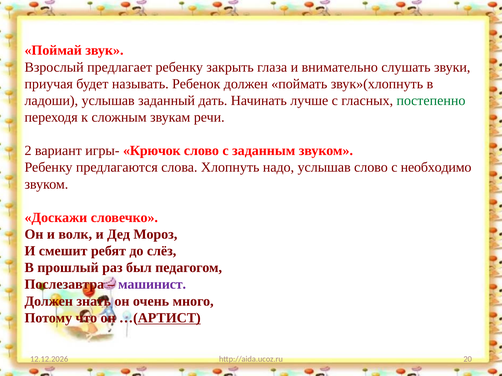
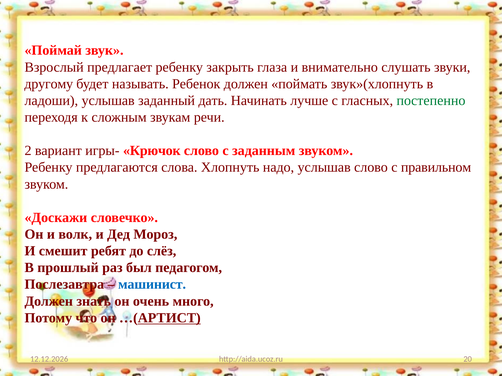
приучая: приучая -> другому
необходимо: необходимо -> правильном
машинист colour: purple -> blue
